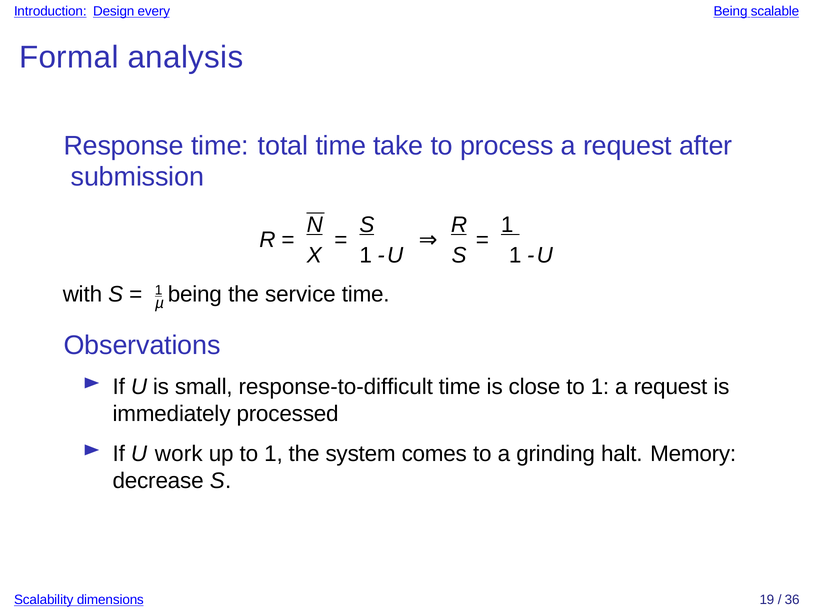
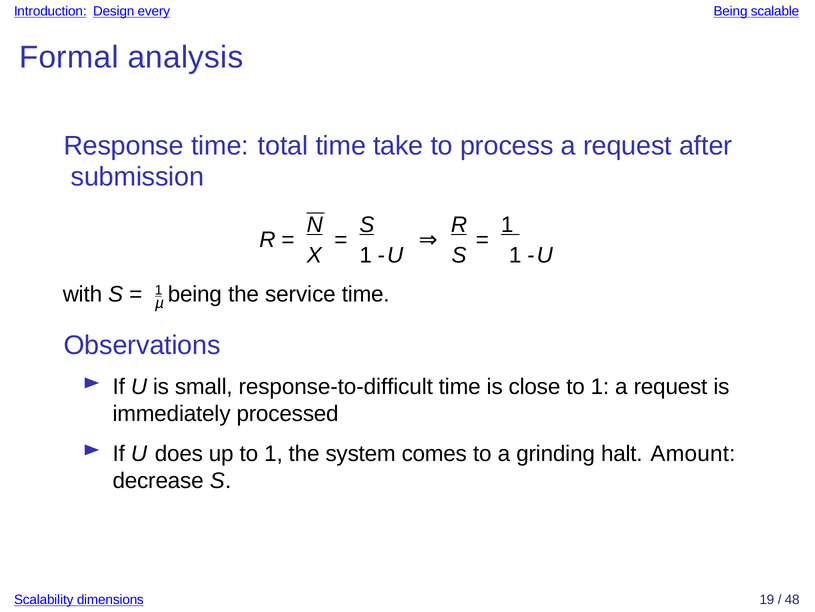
work: work -> does
Memory: Memory -> Amount
36: 36 -> 48
